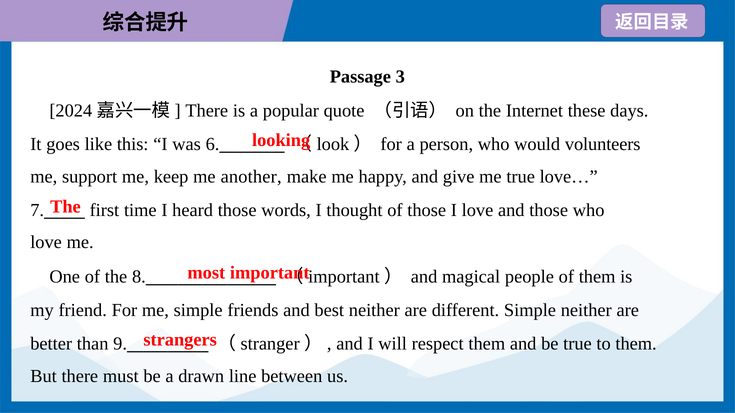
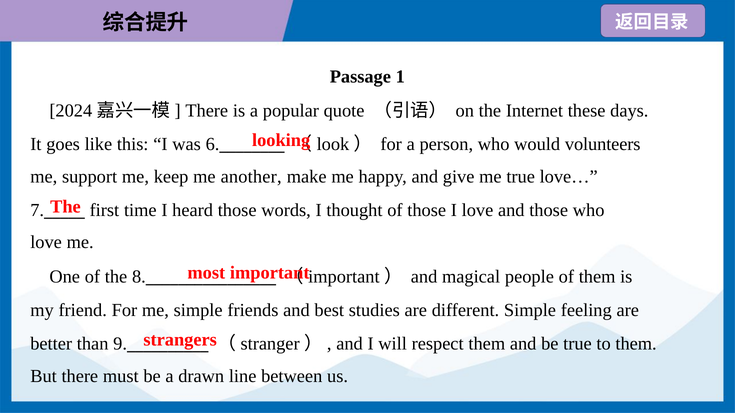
3: 3 -> 1
best neither: neither -> studies
Simple neither: neither -> feeling
